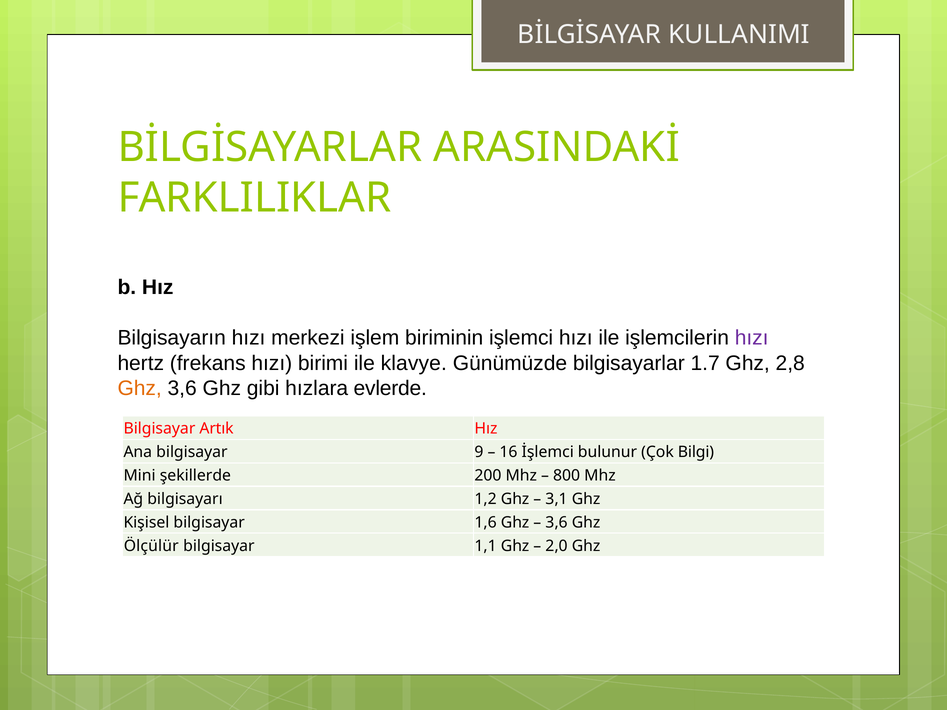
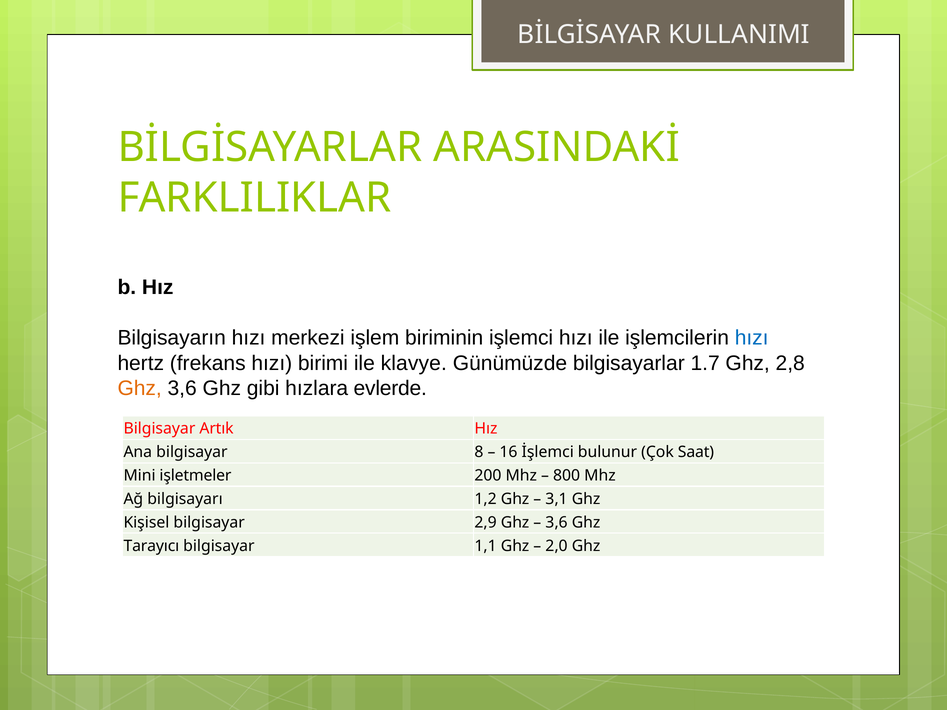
hızı at (752, 338) colour: purple -> blue
9: 9 -> 8
Bilgi: Bilgi -> Saat
şekillerde: şekillerde -> işletmeler
1,6: 1,6 -> 2,9
Ölçülür: Ölçülür -> Tarayıcı
